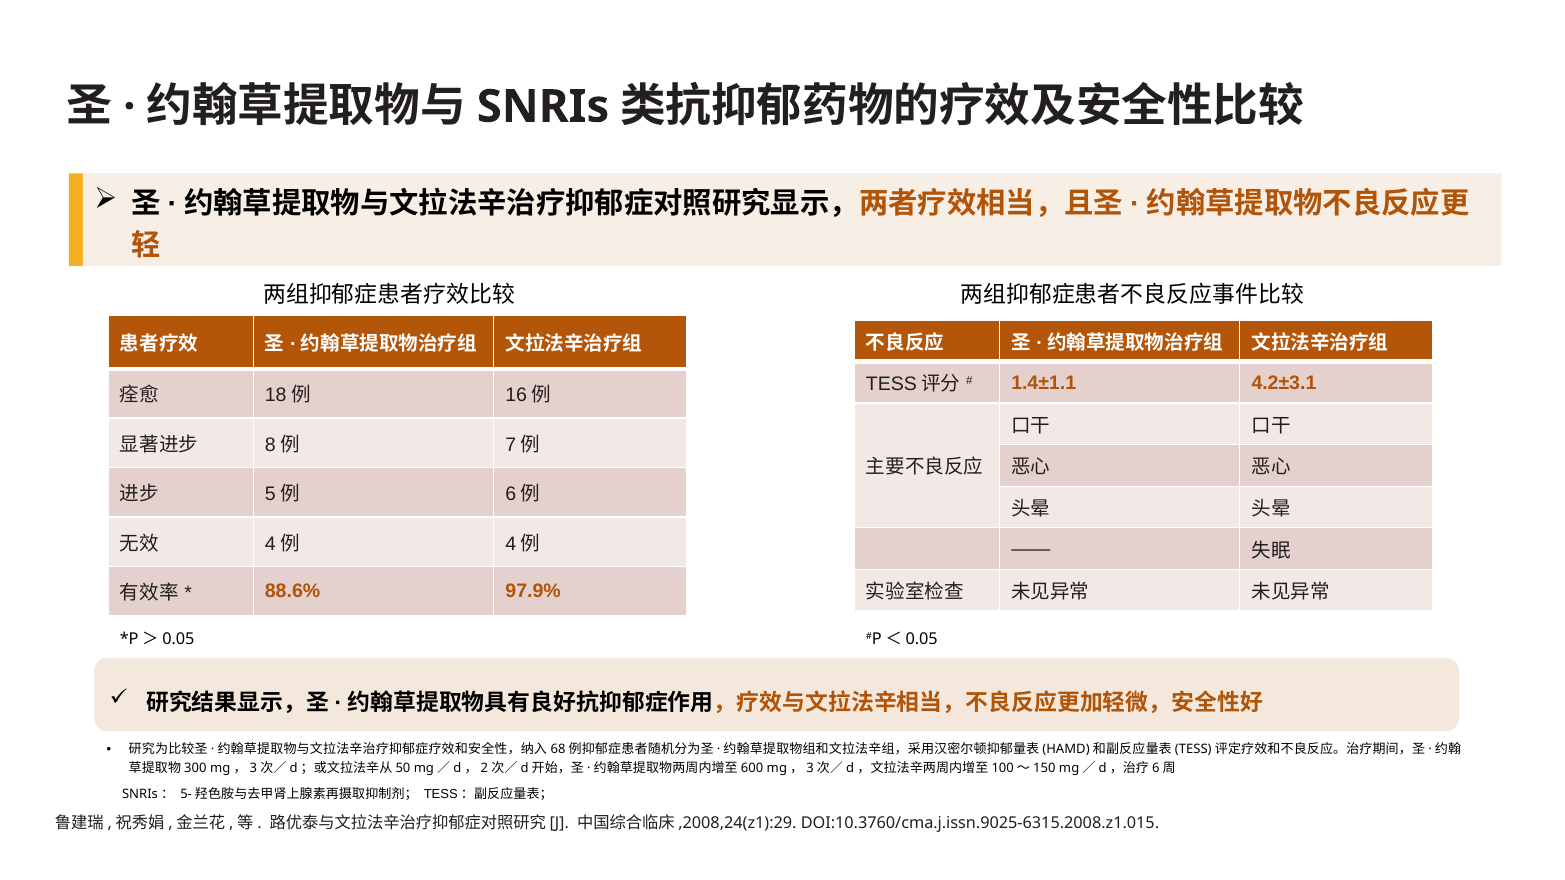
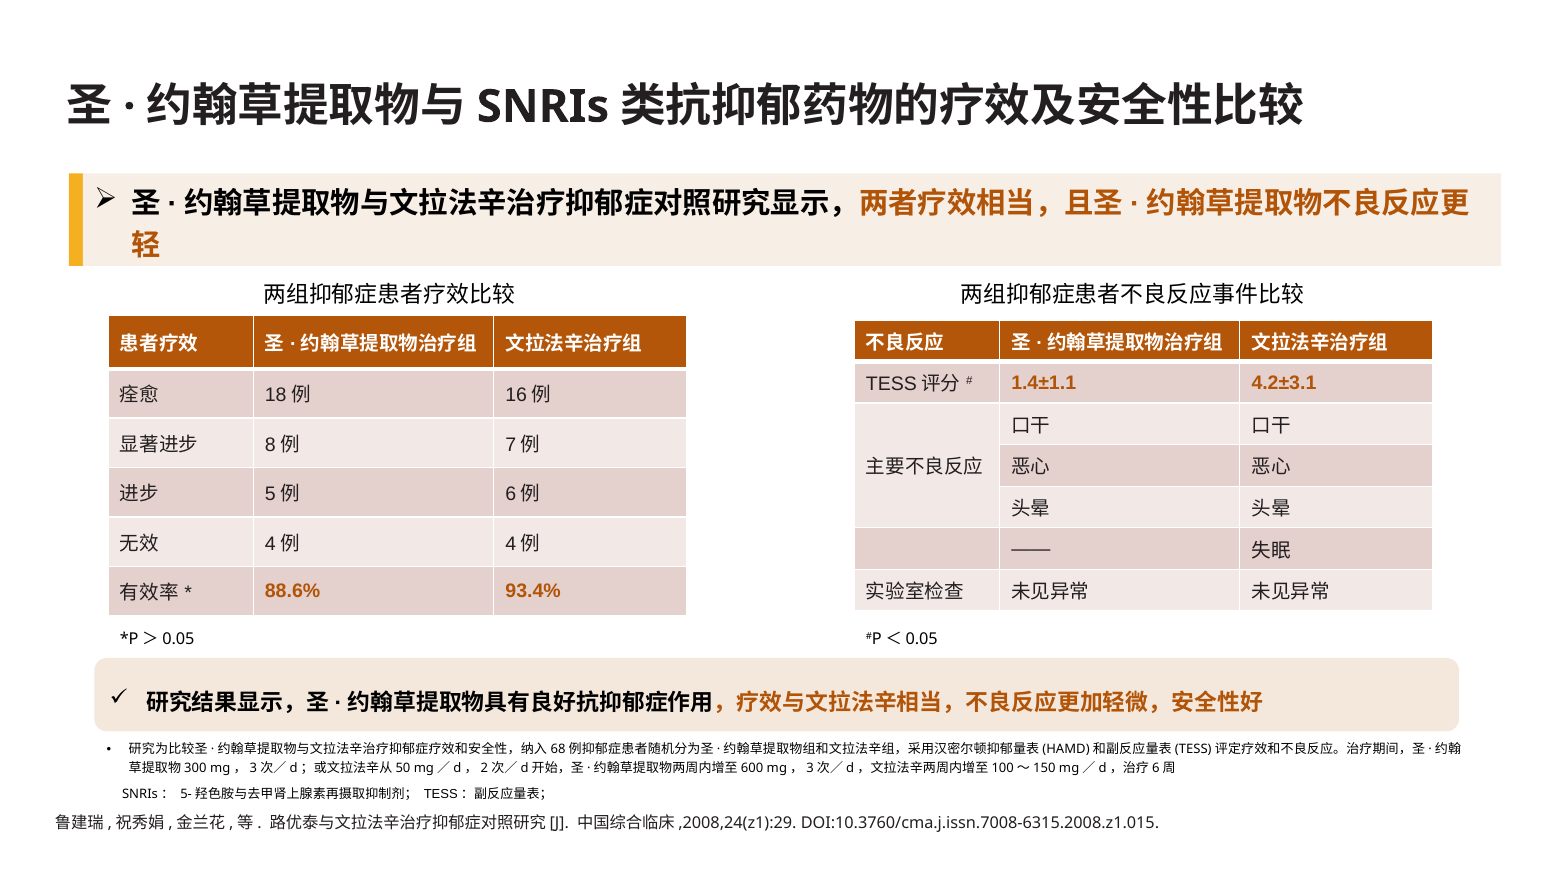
97.9%: 97.9% -> 93.4%
DOI:10.3760/cma.j.issn.9025-6315.2008.z1.015: DOI:10.3760/cma.j.issn.9025-6315.2008.z1.015 -> DOI:10.3760/cma.j.issn.7008-6315.2008.z1.015
